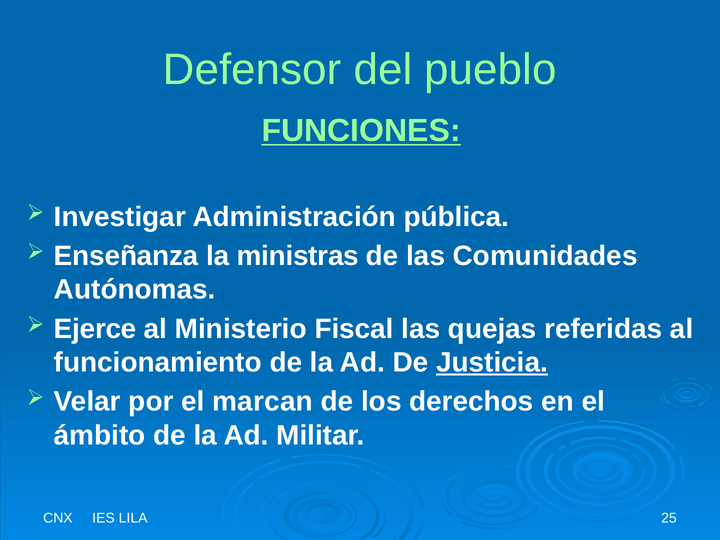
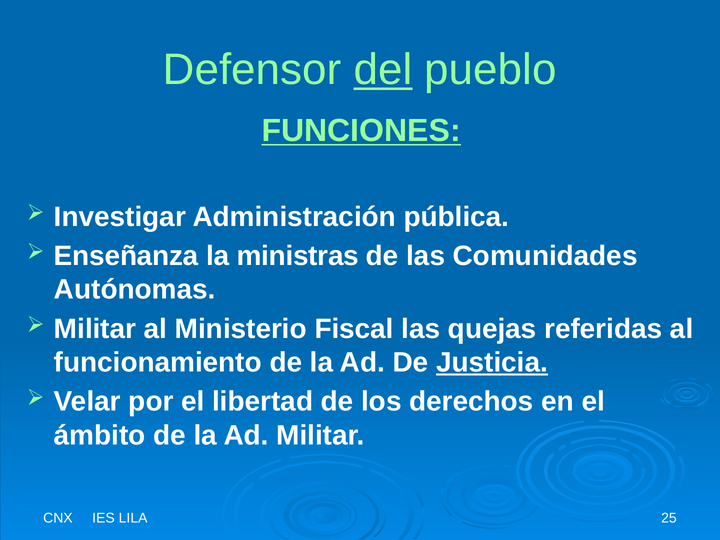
del underline: none -> present
Ejerce at (95, 329): Ejerce -> Militar
marcan: marcan -> libertad
